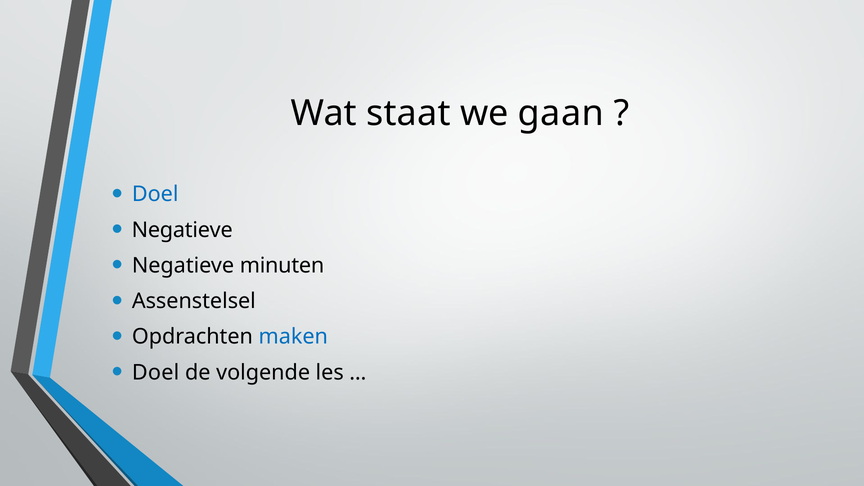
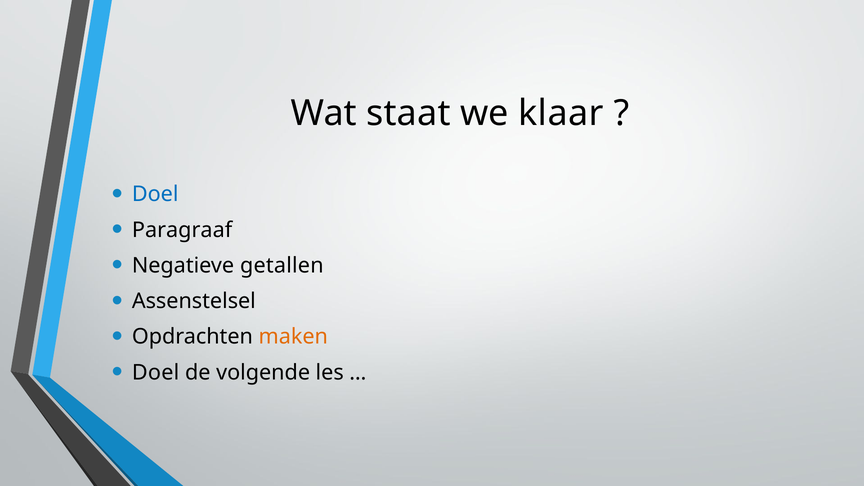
gaan: gaan -> klaar
Negatieve at (182, 230): Negatieve -> Paragraaf
minuten: minuten -> getallen
maken colour: blue -> orange
